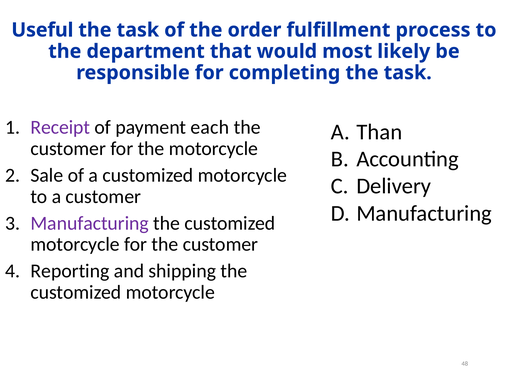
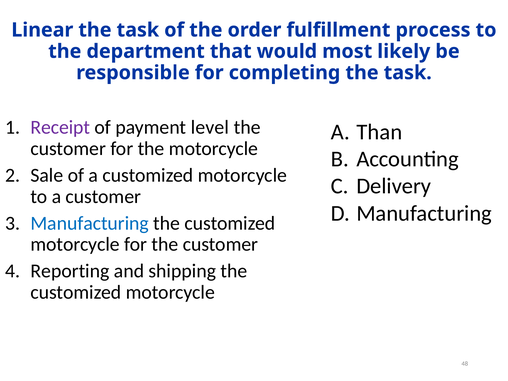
Useful: Useful -> Linear
each: each -> level
Manufacturing at (90, 223) colour: purple -> blue
